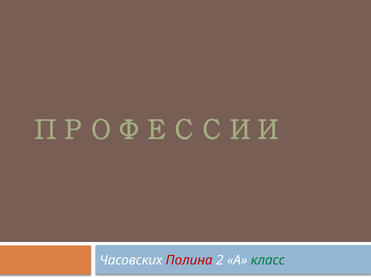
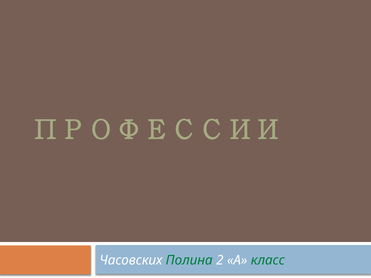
Полина colour: red -> green
